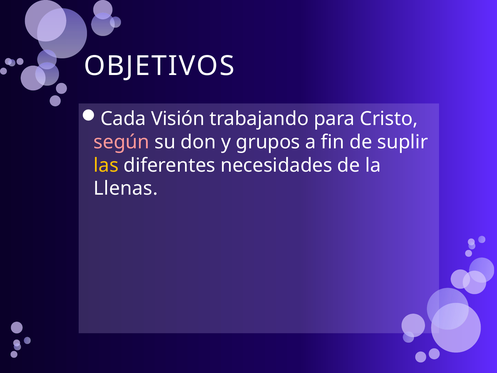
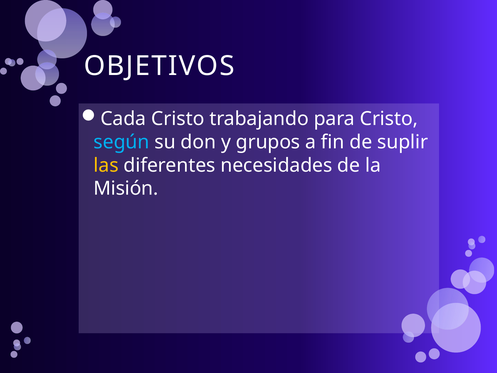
Cada Visión: Visión -> Cristo
según colour: pink -> light blue
Llenas: Llenas -> Misión
